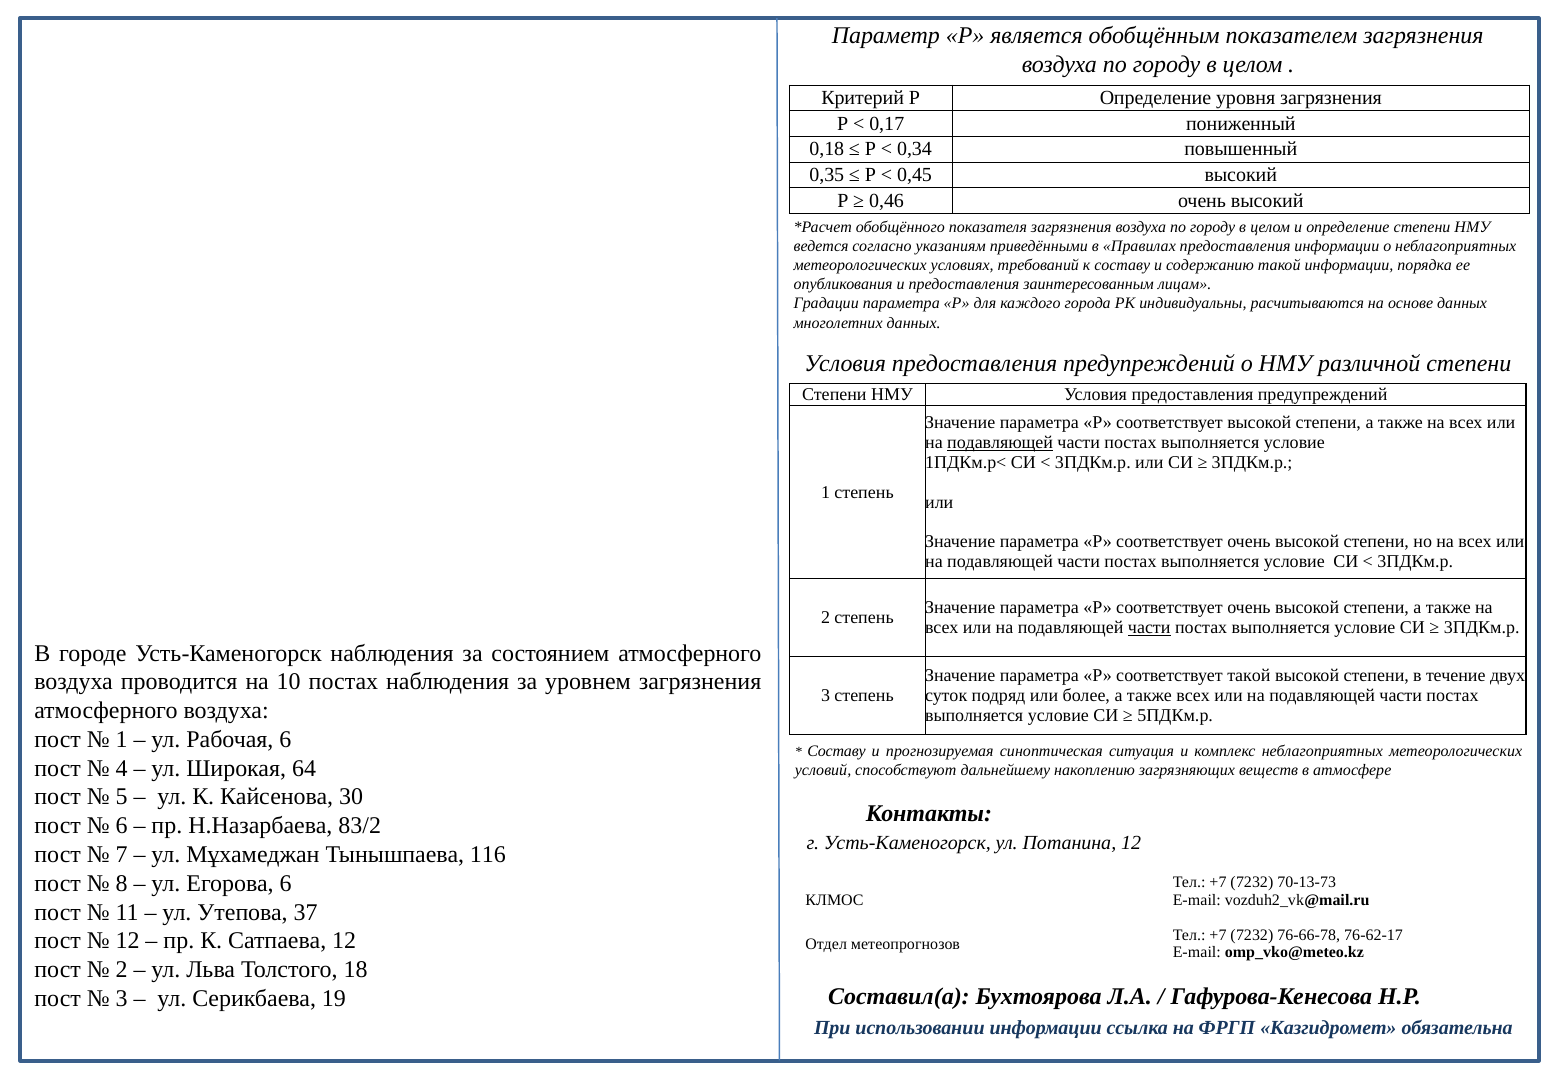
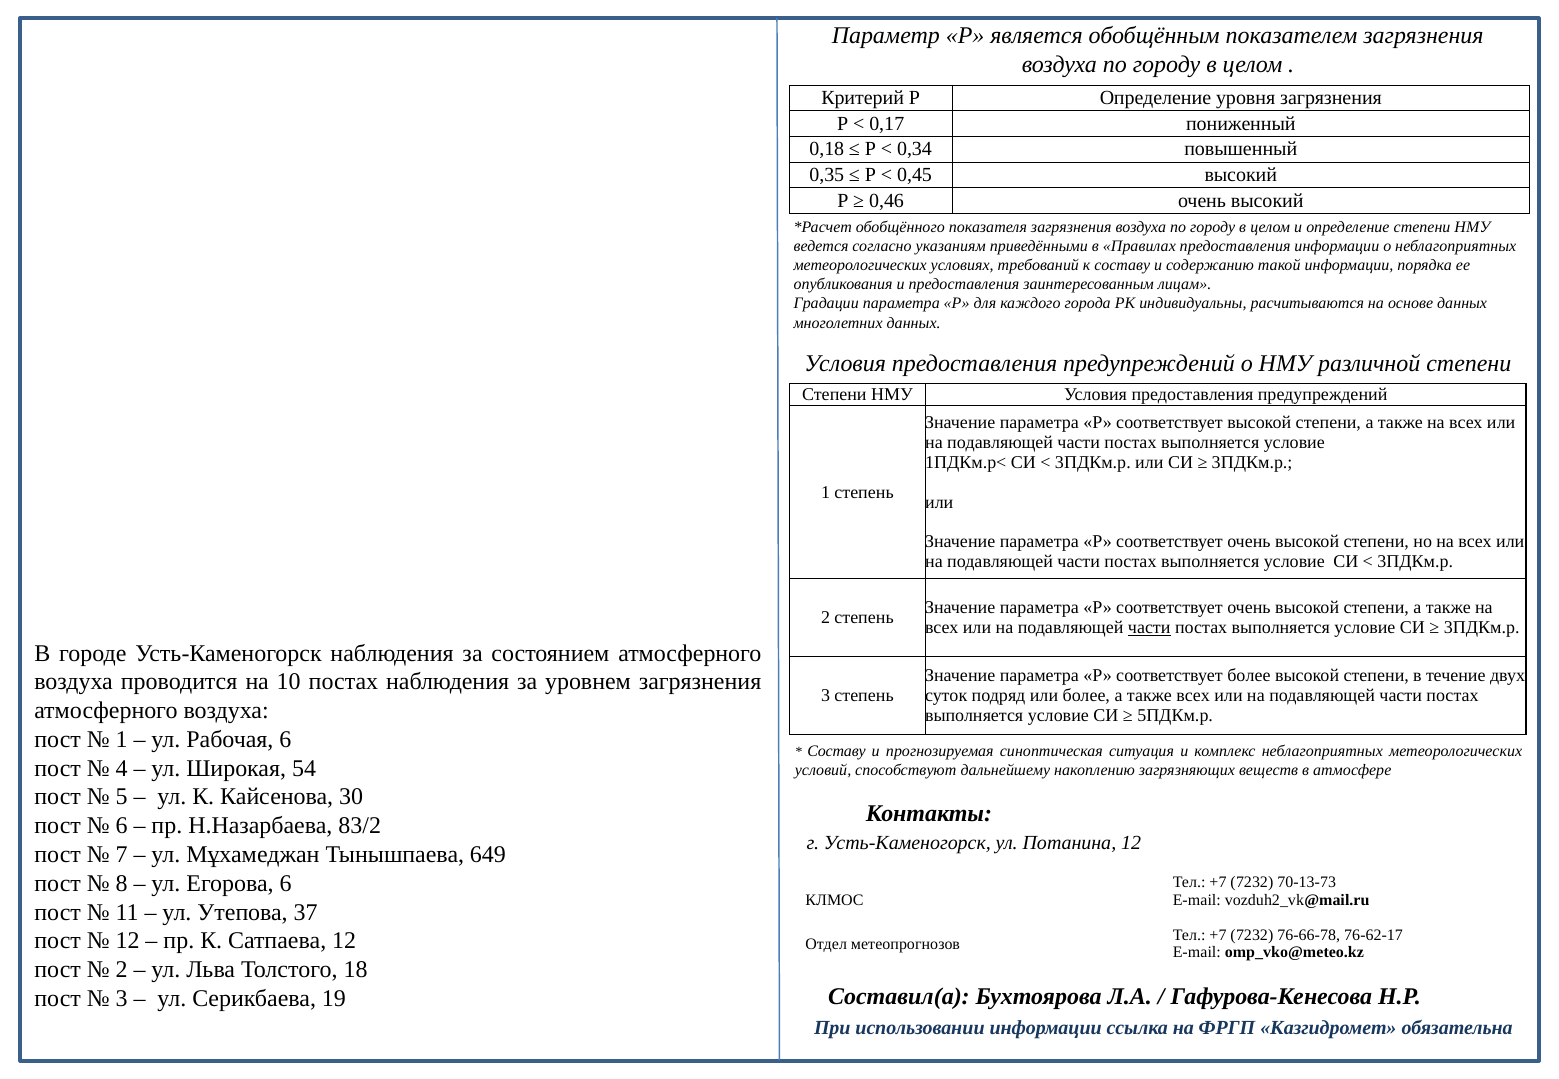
подавляющей at (1000, 442) underline: present -> none
соответствует такой: такой -> более
64: 64 -> 54
116: 116 -> 649
